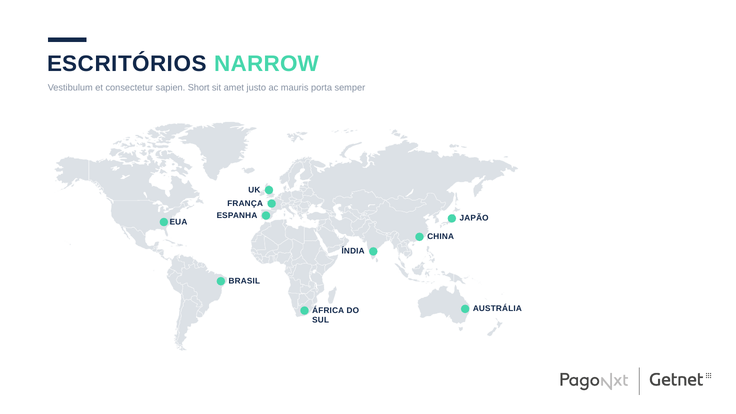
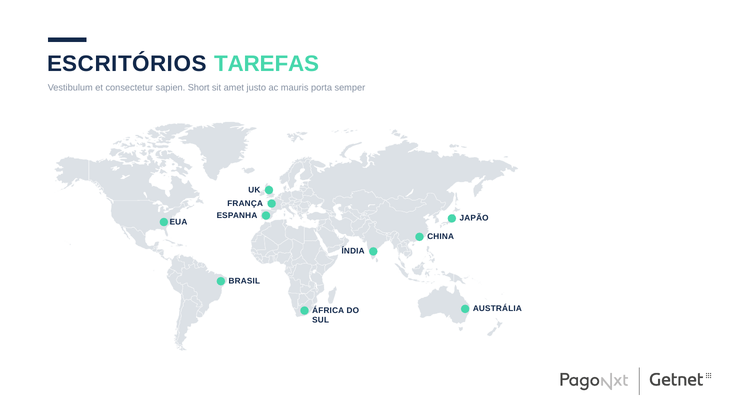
NARROW: NARROW -> TAREFAS
